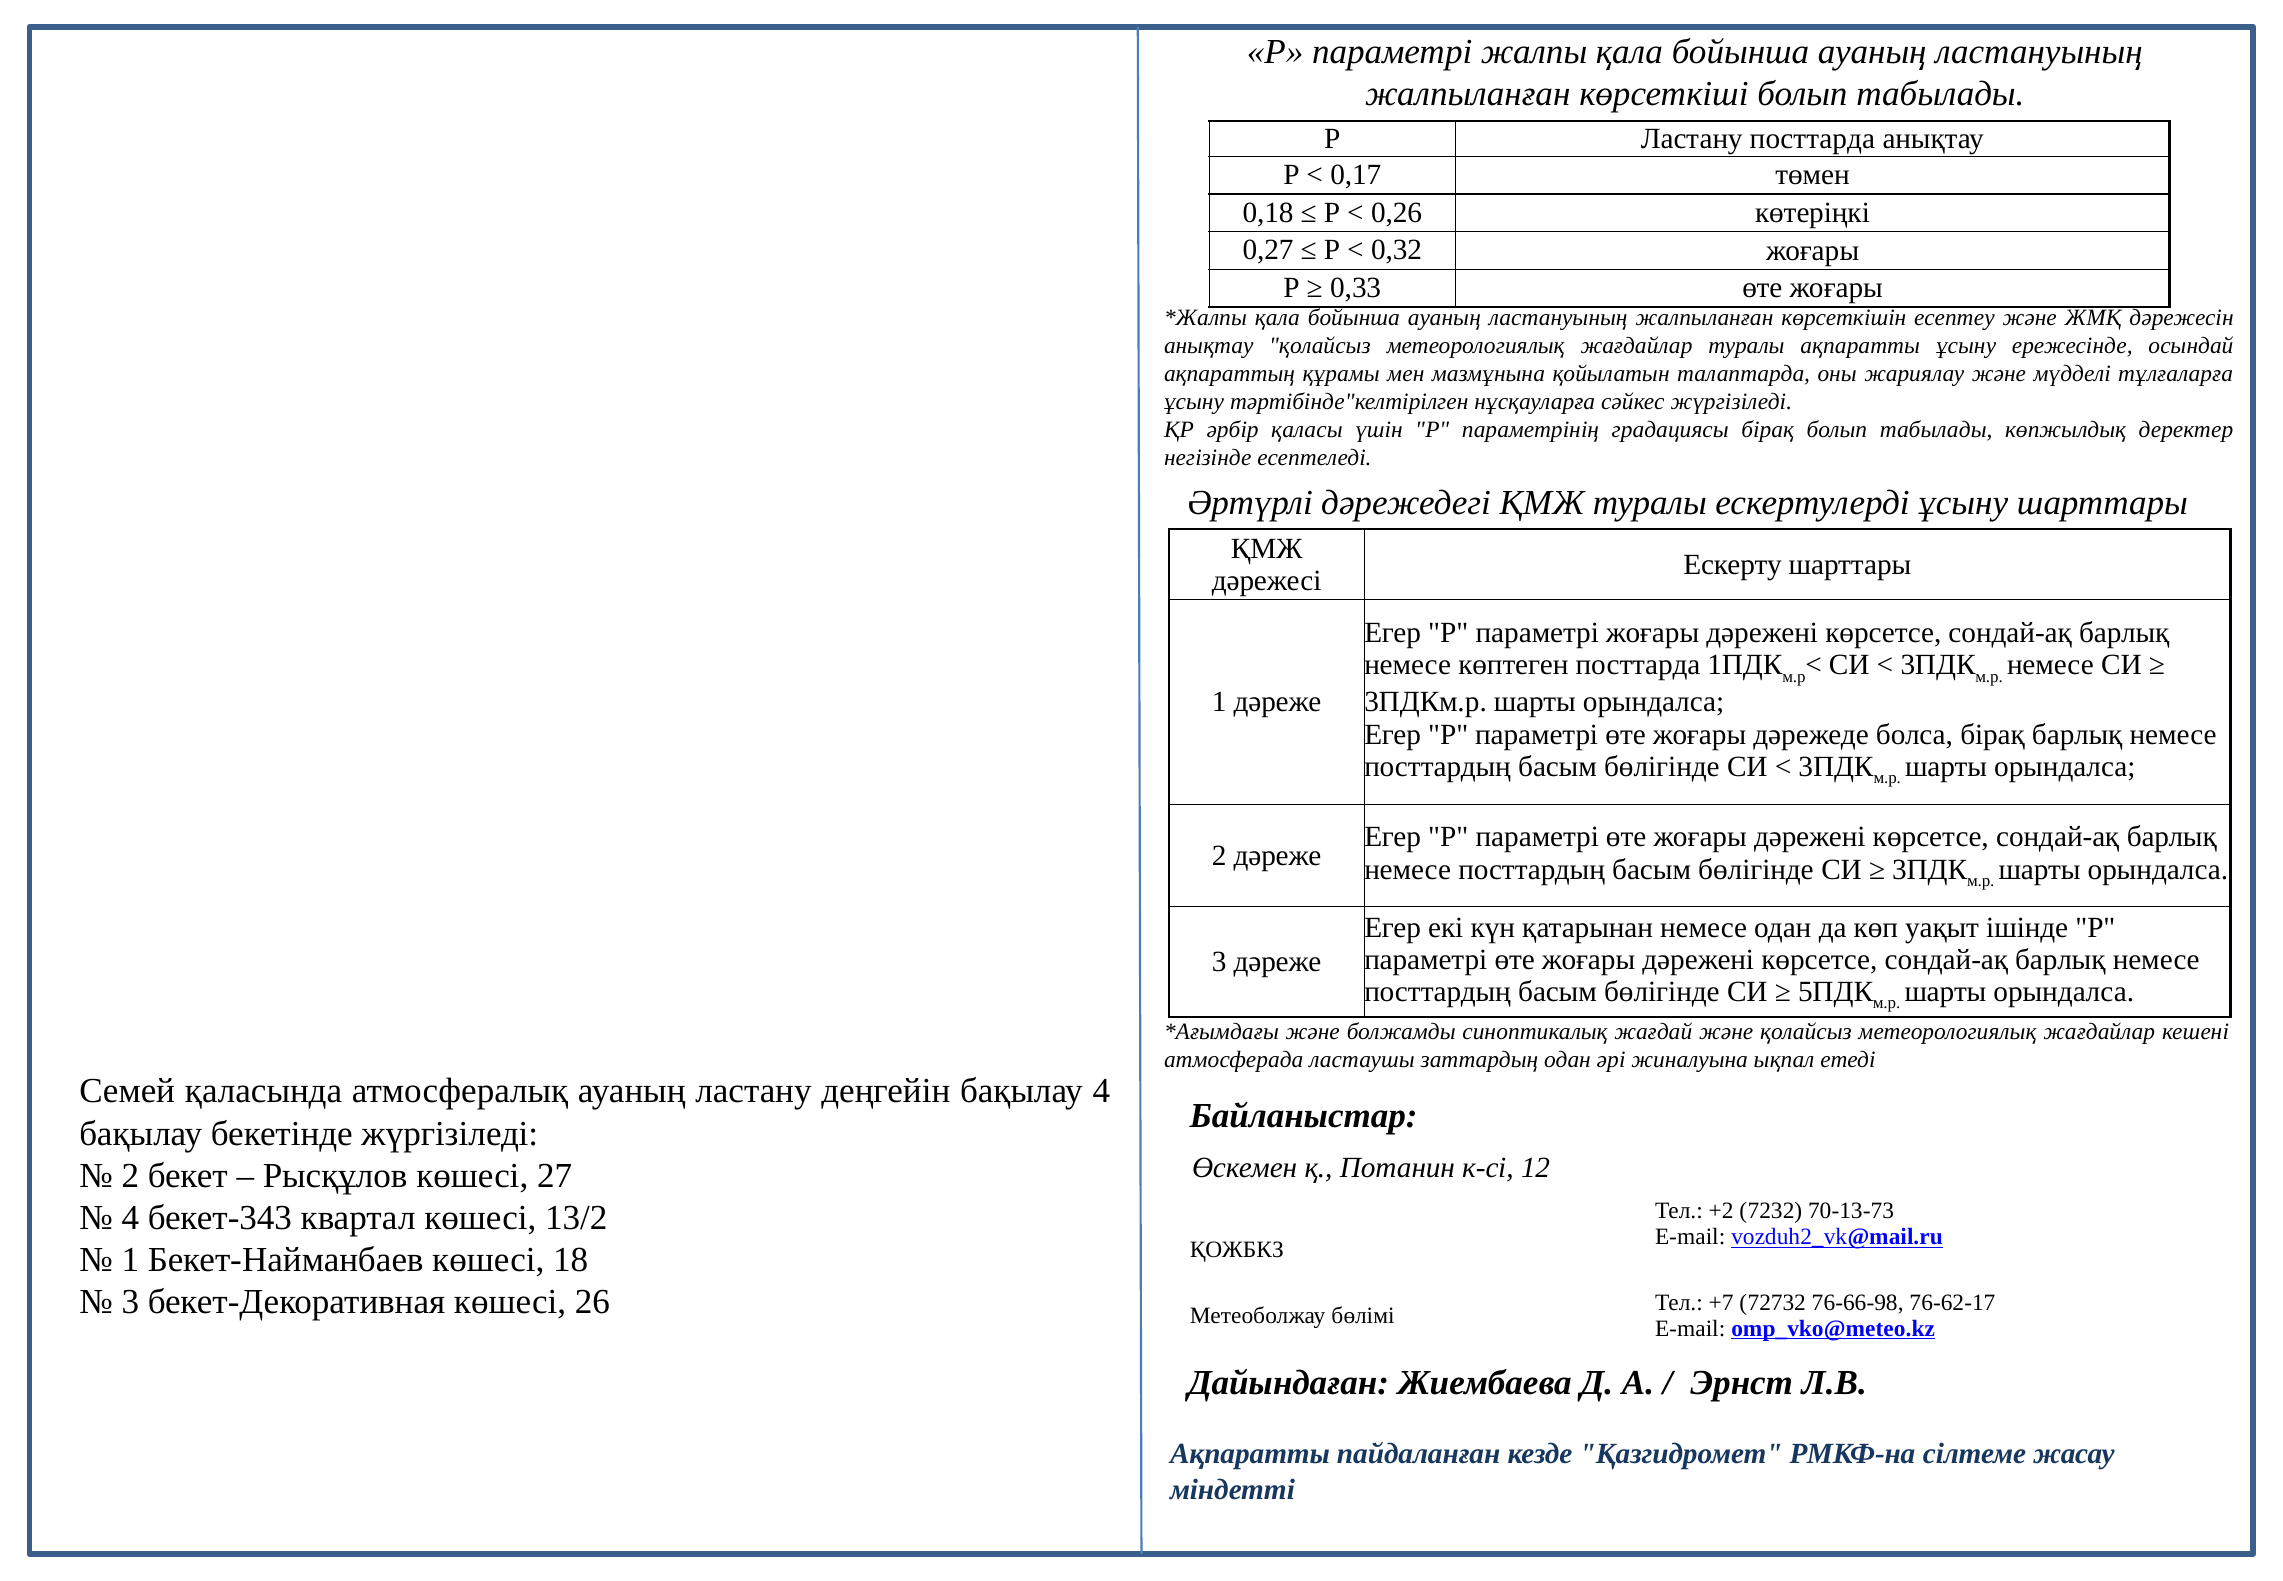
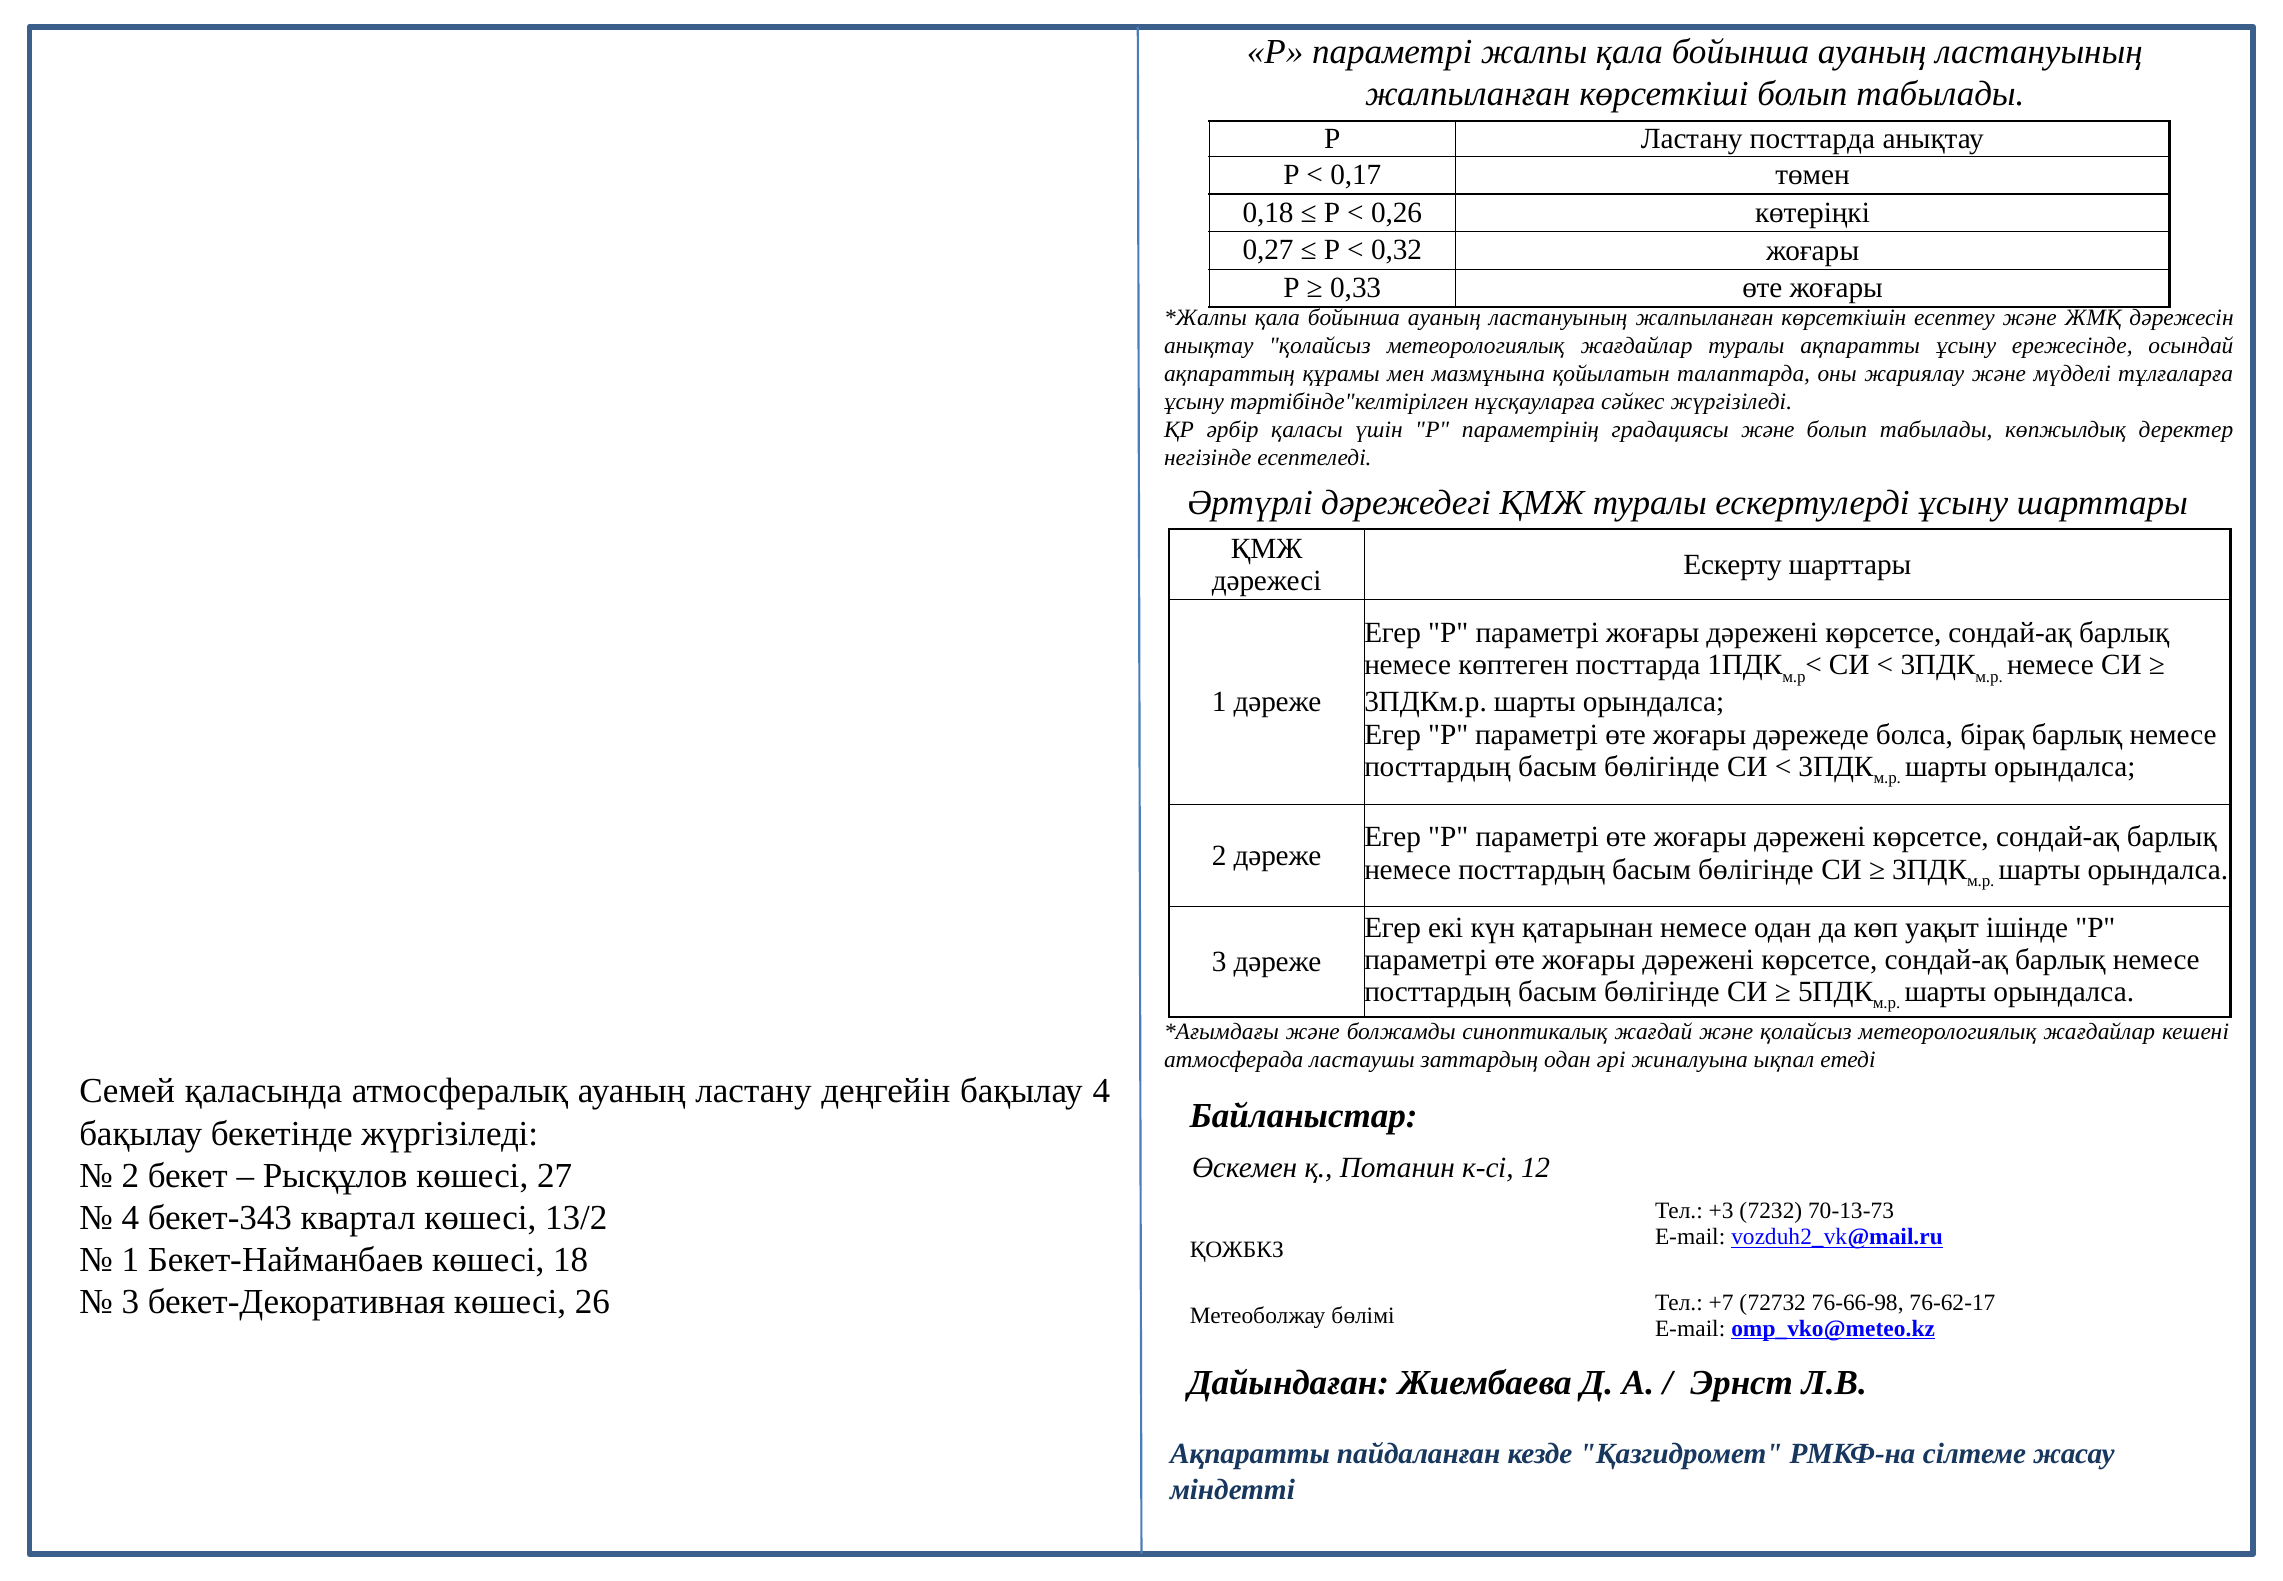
градациясы бірақ: бірақ -> және
+2: +2 -> +3
